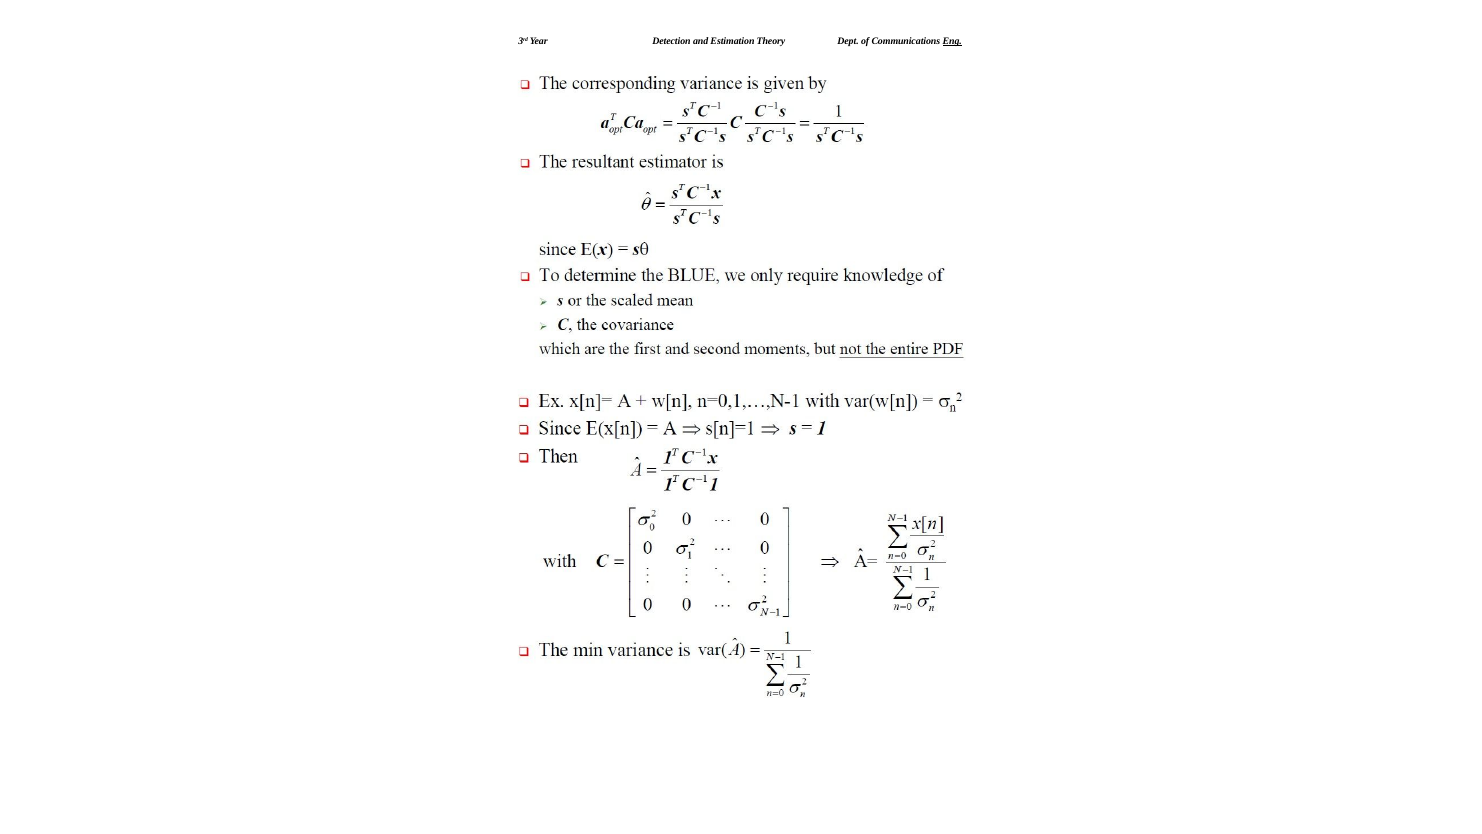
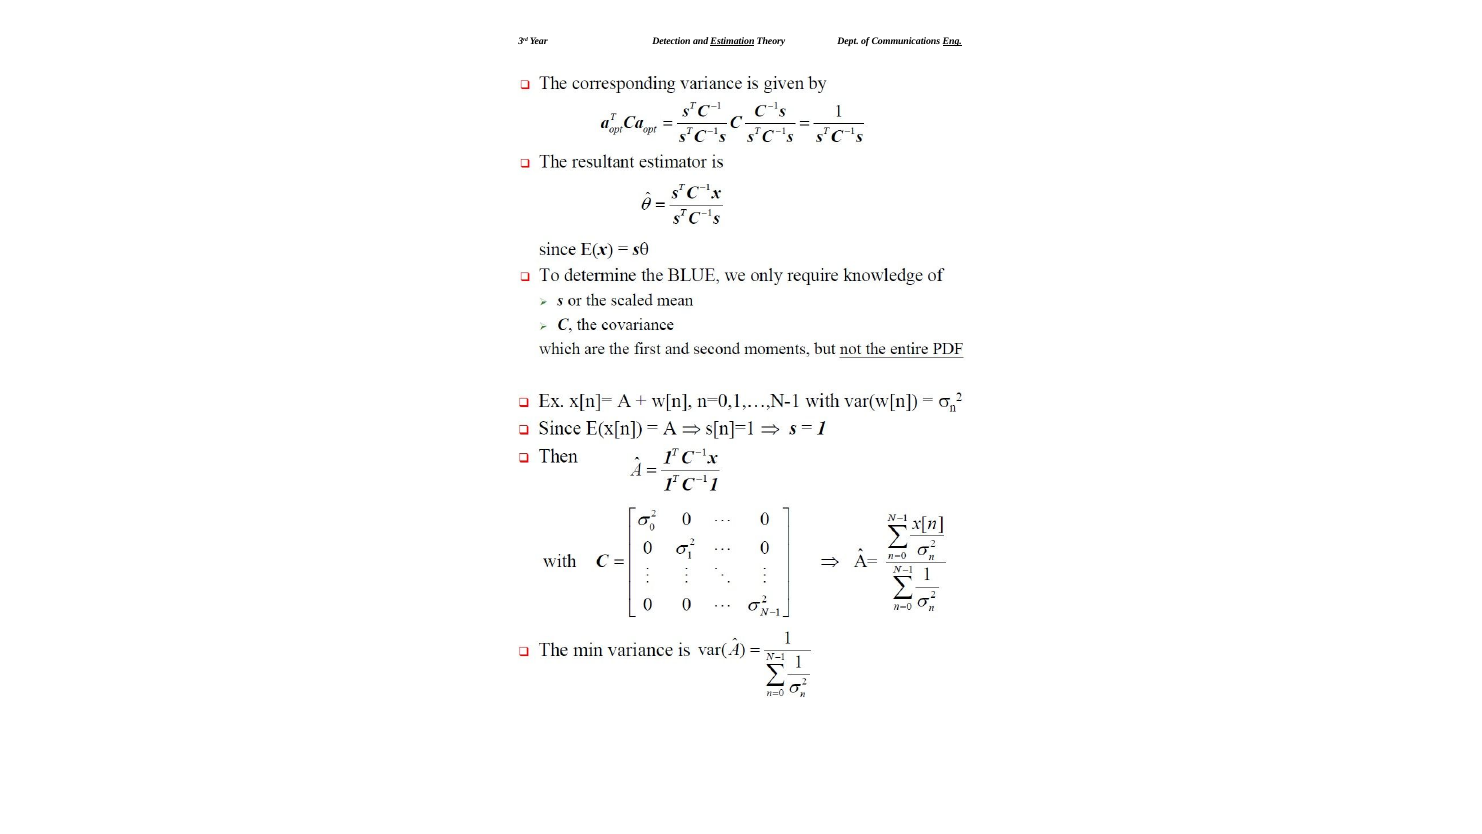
Estimation underline: none -> present
